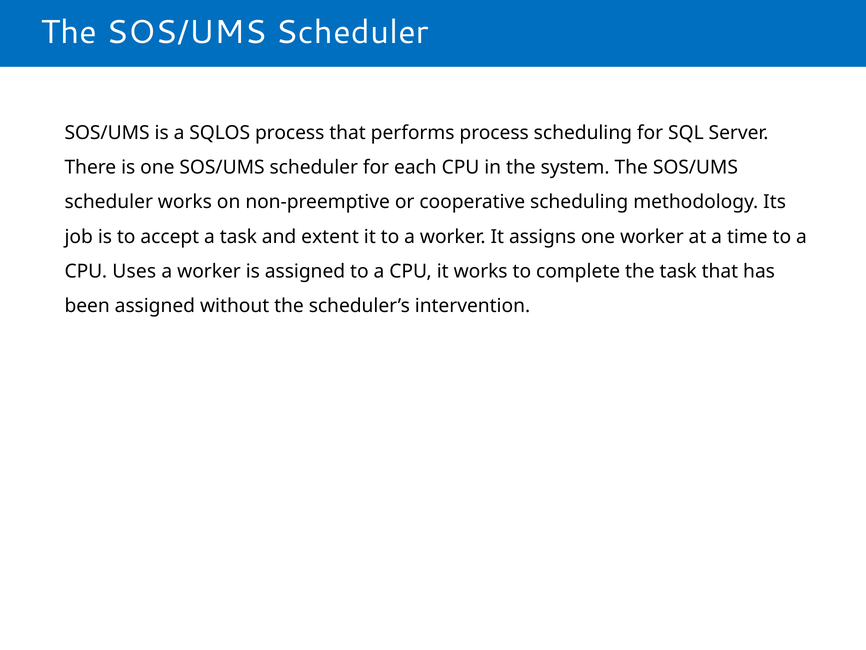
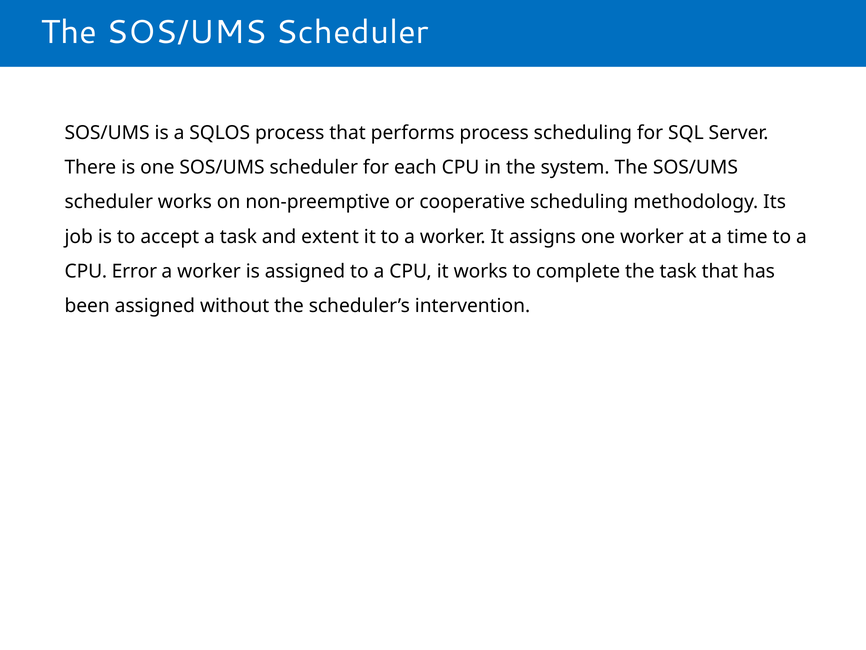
Uses: Uses -> Error
